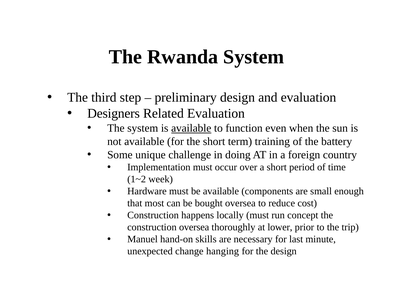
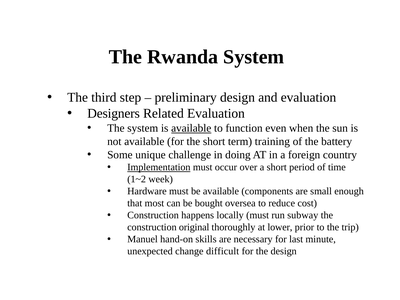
Implementation underline: none -> present
concept: concept -> subway
construction oversea: oversea -> original
hanging: hanging -> difficult
